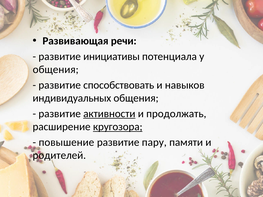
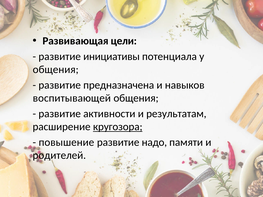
речи: речи -> цели
способствовать: способствовать -> предназначена
индивидуальных: индивидуальных -> воспитывающей
активности underline: present -> none
продолжать: продолжать -> результатам
пару: пару -> надо
